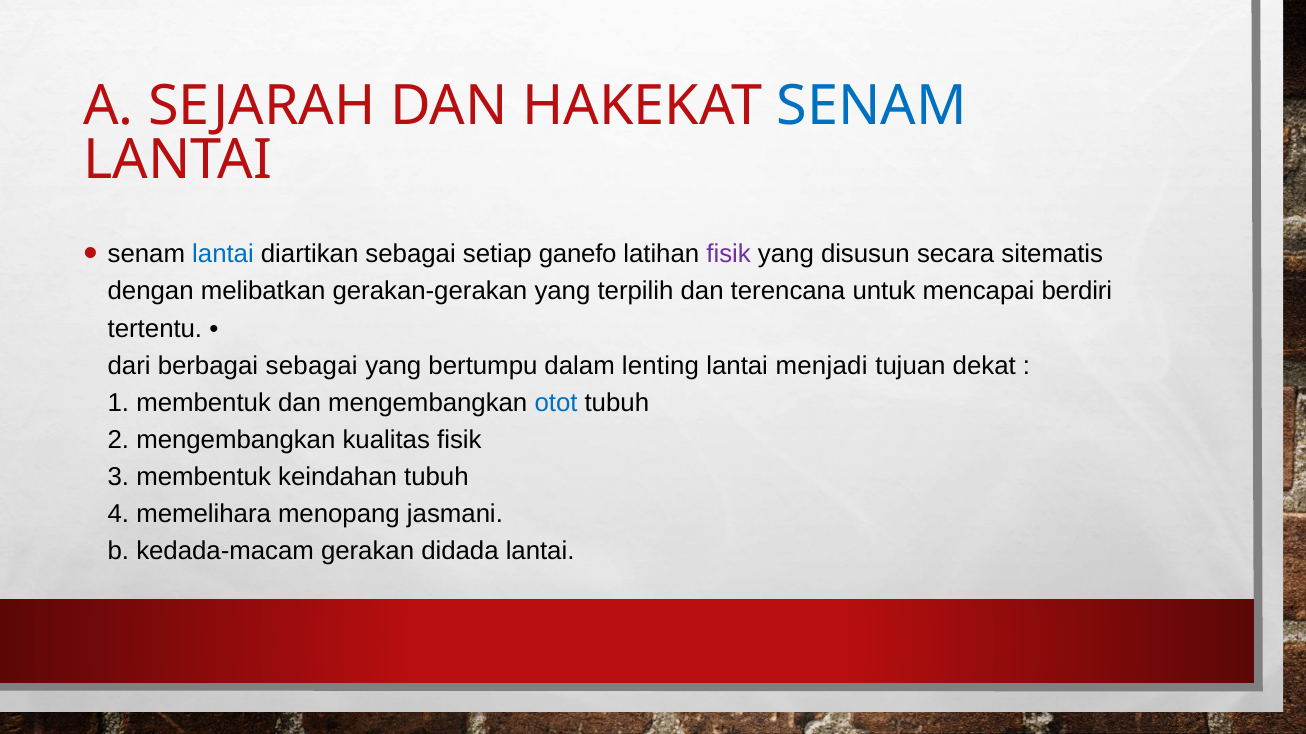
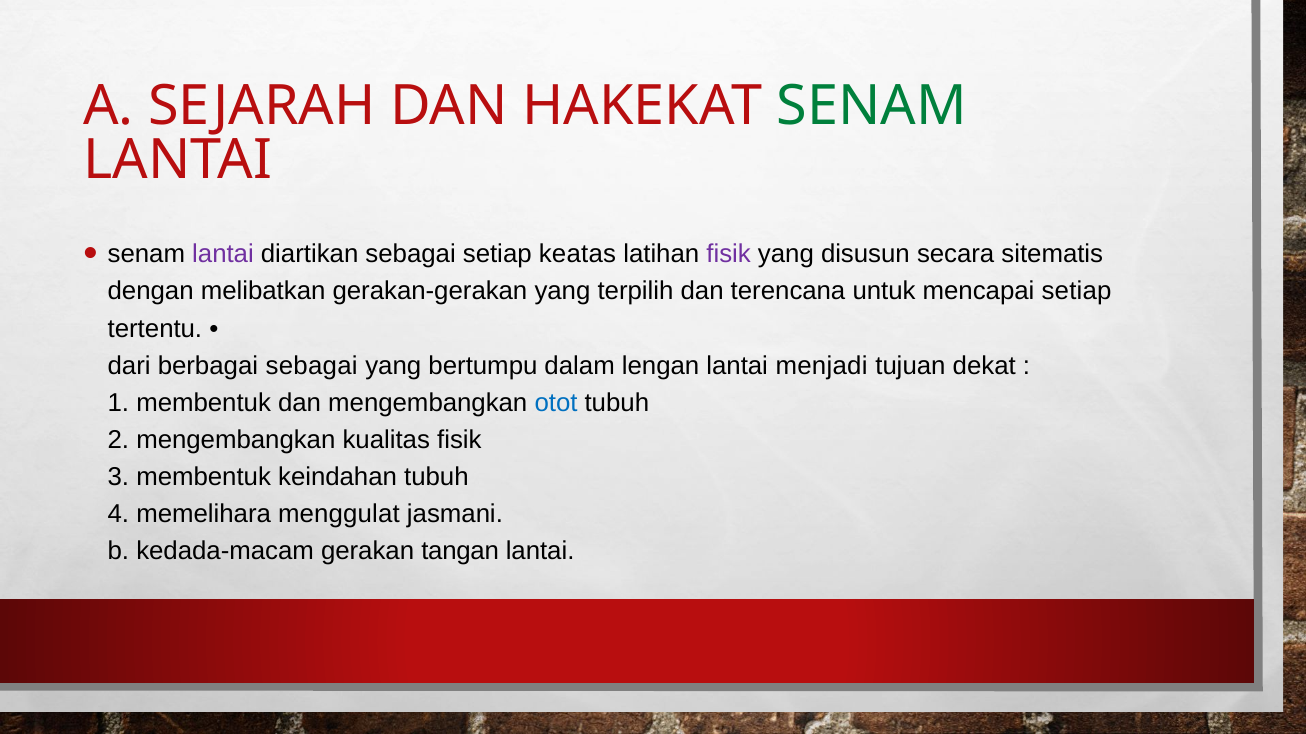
SENAM at (872, 106) colour: blue -> green
lantai at (223, 255) colour: blue -> purple
ganefo: ganefo -> keatas
mencapai berdiri: berdiri -> setiap
lenting: lenting -> lengan
menopang: menopang -> menggulat
didada: didada -> tangan
